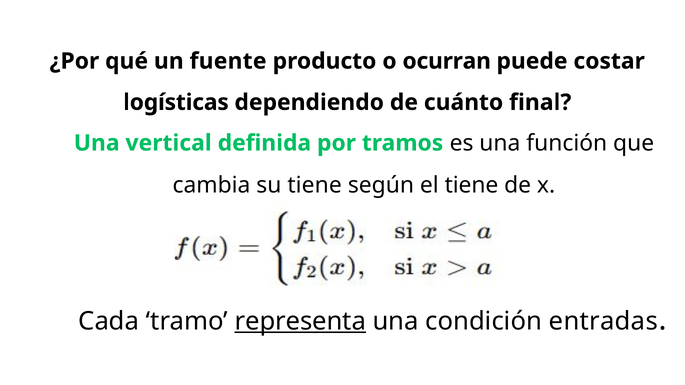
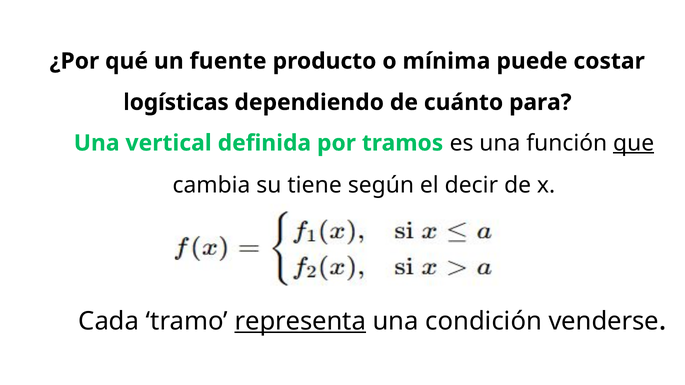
ocurran: ocurran -> mínima
final: final -> para
que underline: none -> present
el tiene: tiene -> decir
entradas: entradas -> venderse
